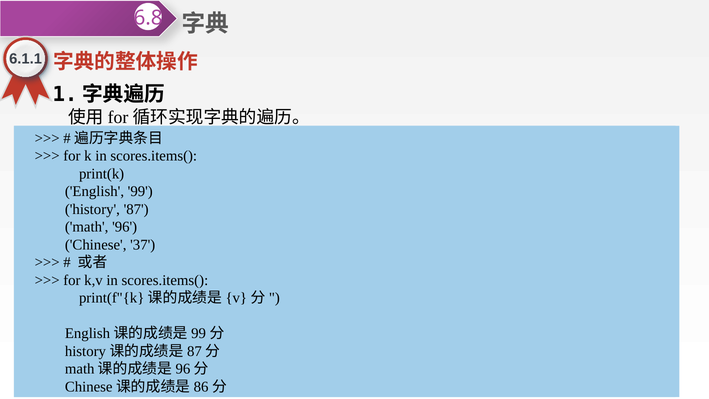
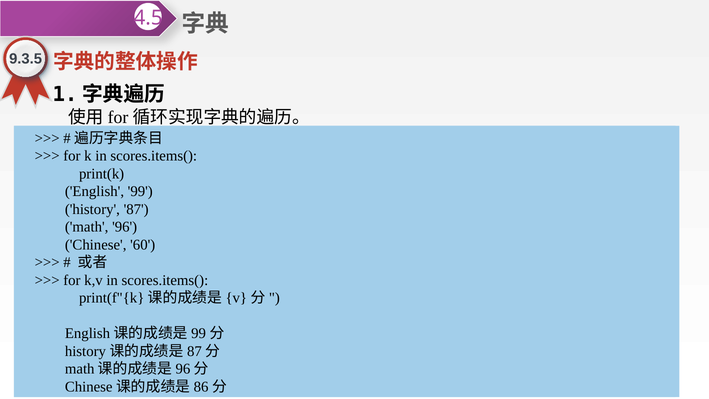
6.8: 6.8 -> 4.5
6.1.1: 6.1.1 -> 9.3.5
37: 37 -> 60
